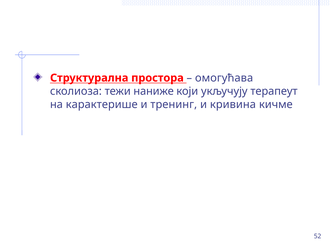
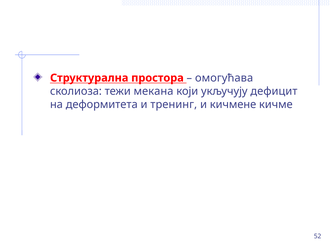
наниже: наниже -> мекана
терапеут: терапеут -> дефицит
карактерише: карактерише -> деформитета
кривина: кривина -> кичмене
